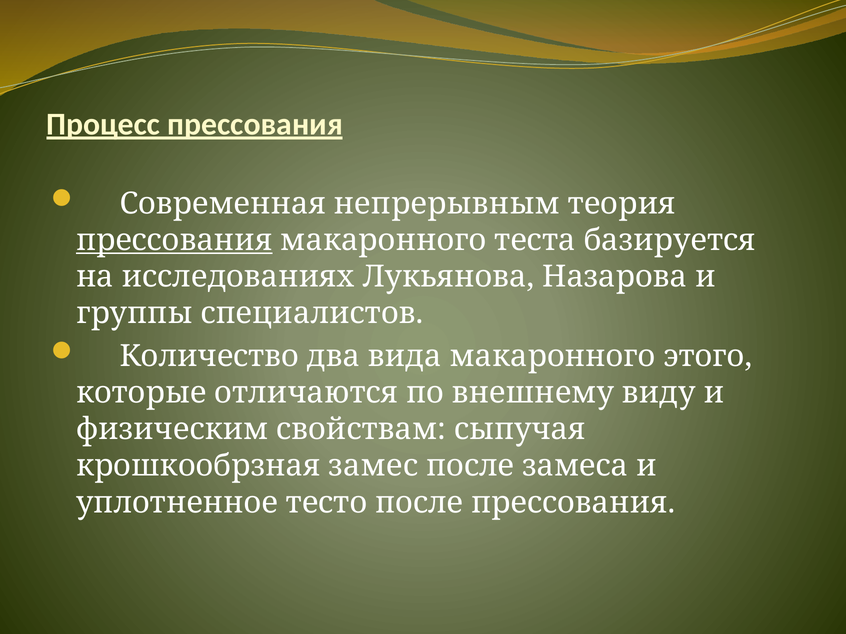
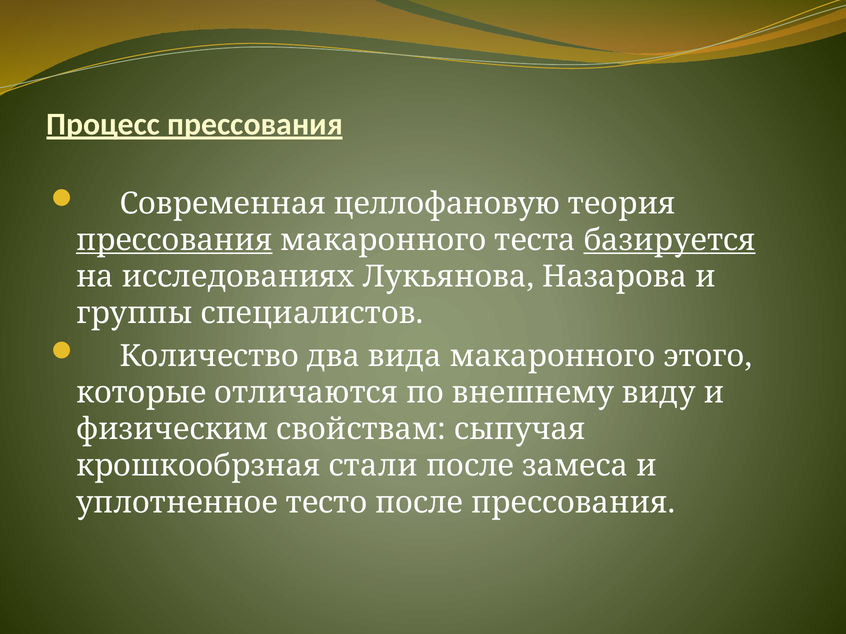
непрерывным: непрерывным -> целлофановую
базируется underline: none -> present
замес: замес -> стали
